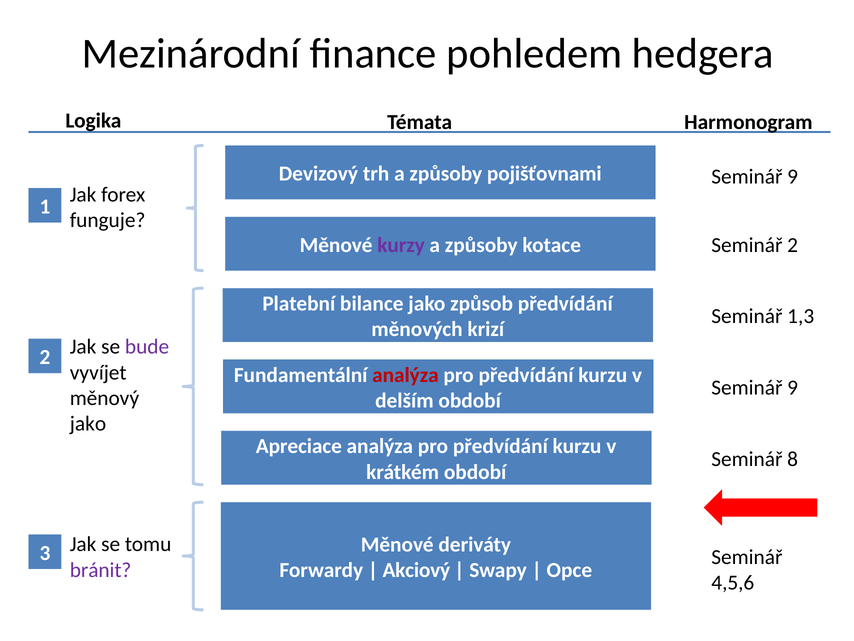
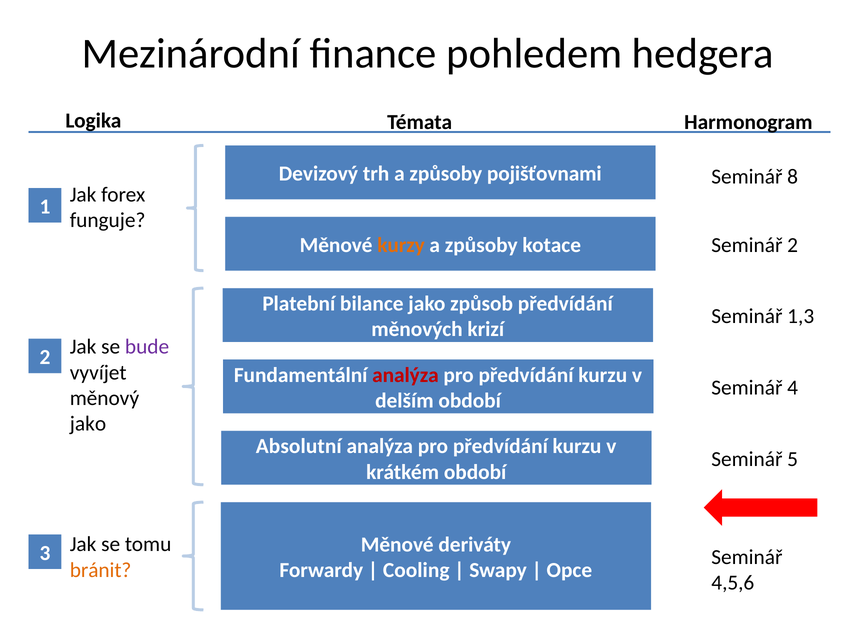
9 at (793, 177): 9 -> 8
kurzy colour: purple -> orange
9 at (793, 387): 9 -> 4
Apreciace: Apreciace -> Absolutní
8: 8 -> 5
bránit colour: purple -> orange
Akciový: Akciový -> Cooling
